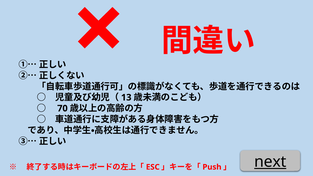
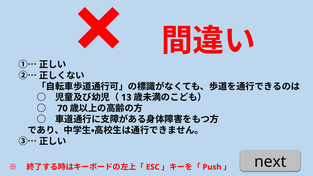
next underline: present -> none
